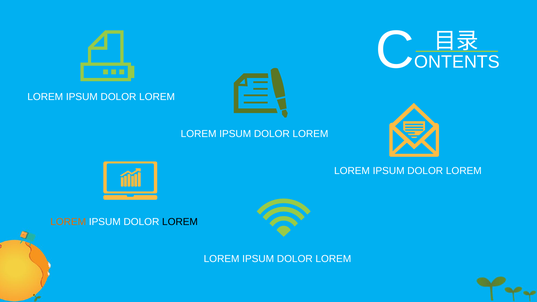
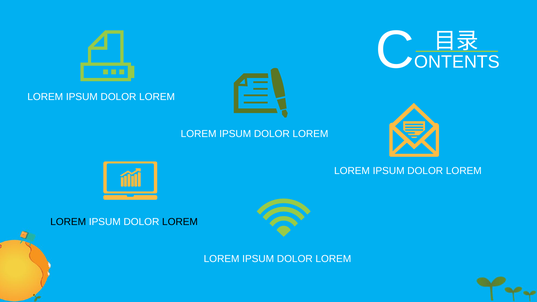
LOREM at (68, 222) colour: orange -> black
